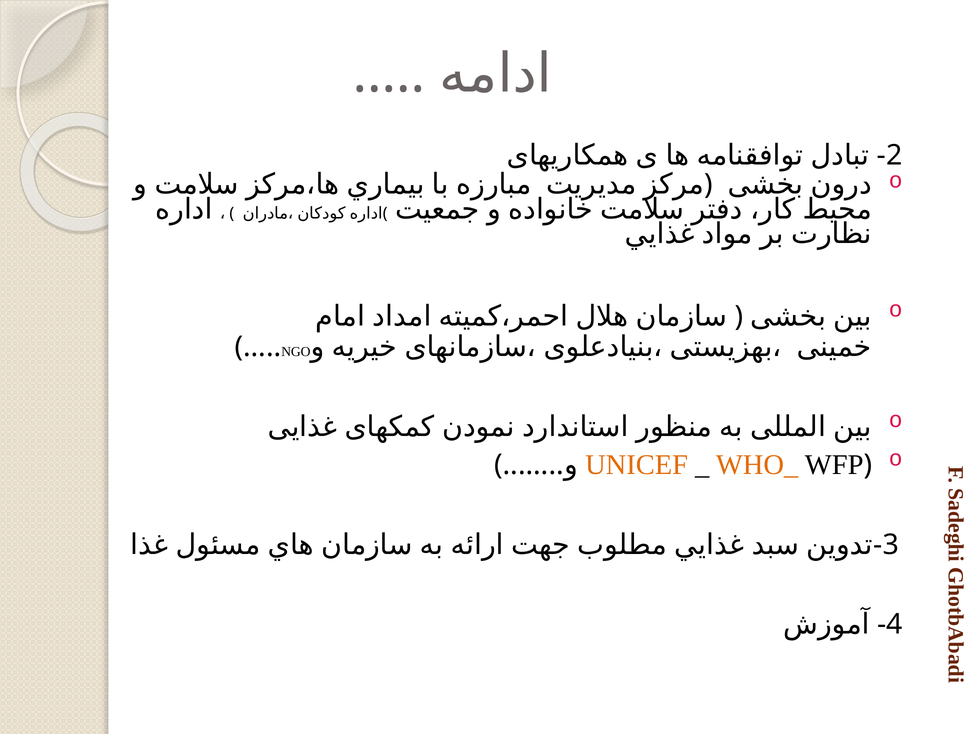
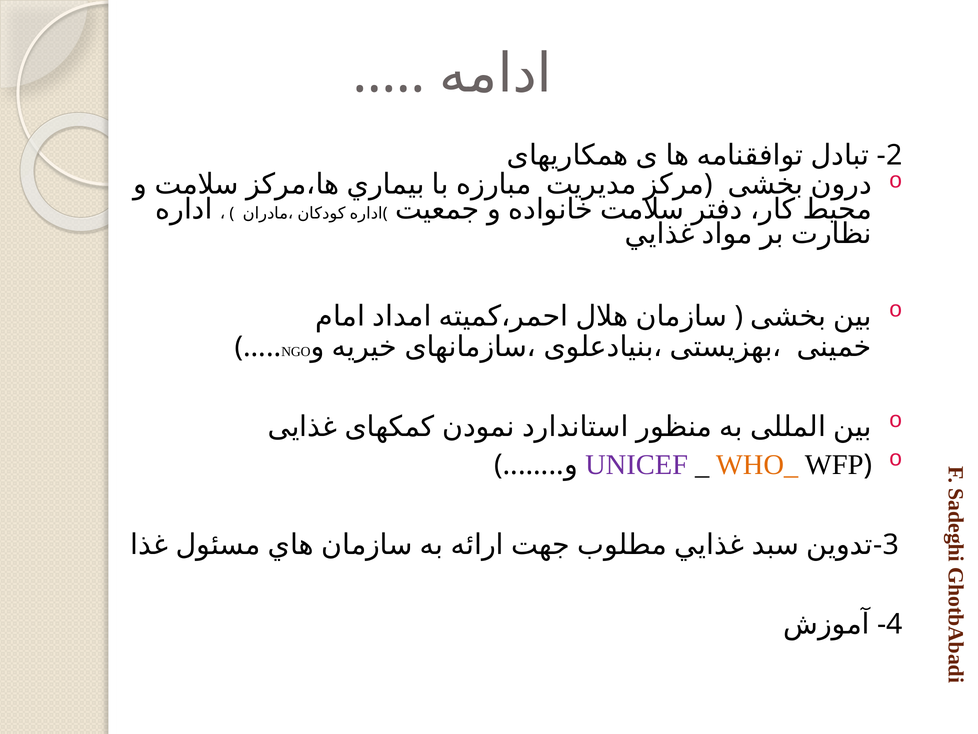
UNICEF colour: orange -> purple
